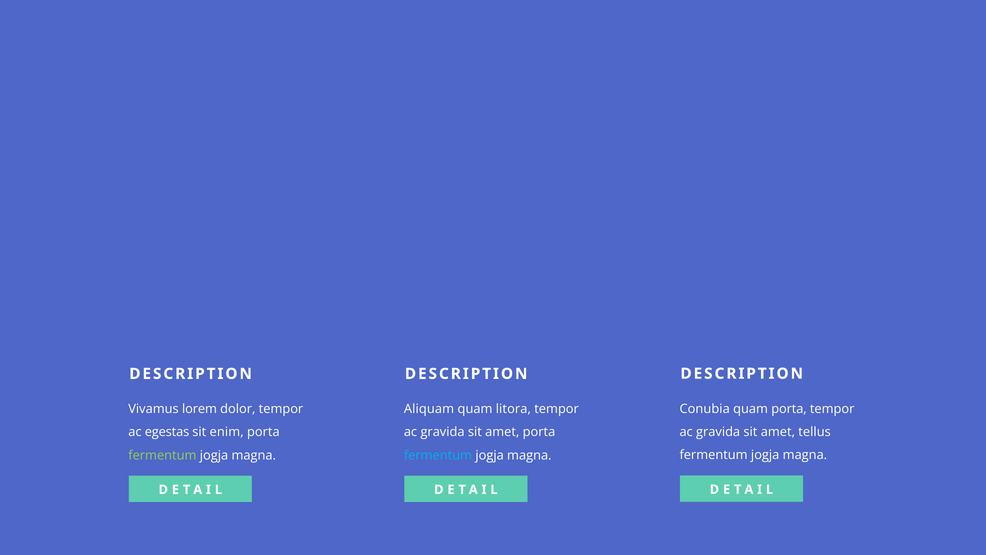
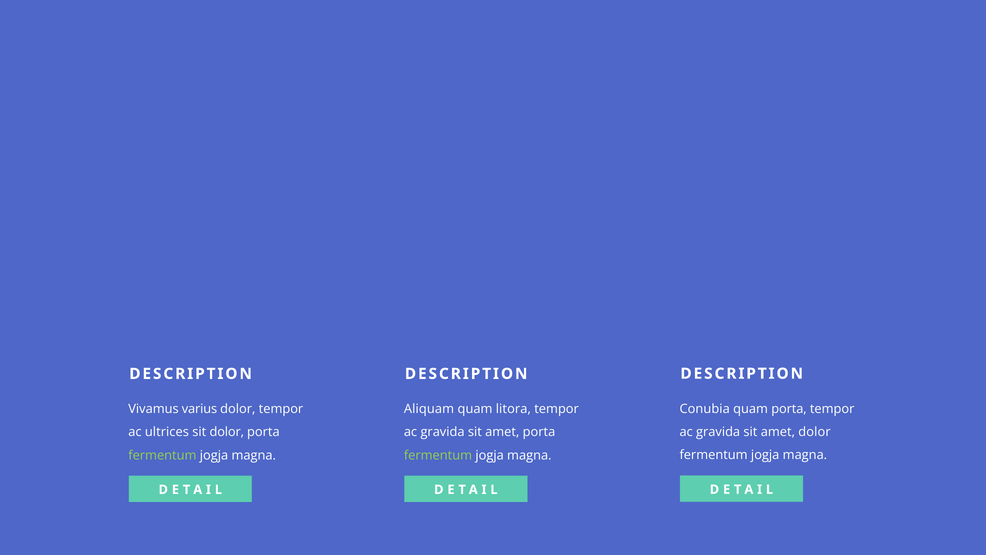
lorem: lorem -> varius
amet tellus: tellus -> dolor
egestas: egestas -> ultrices
sit enim: enim -> dolor
fermentum at (438, 455) colour: light blue -> light green
